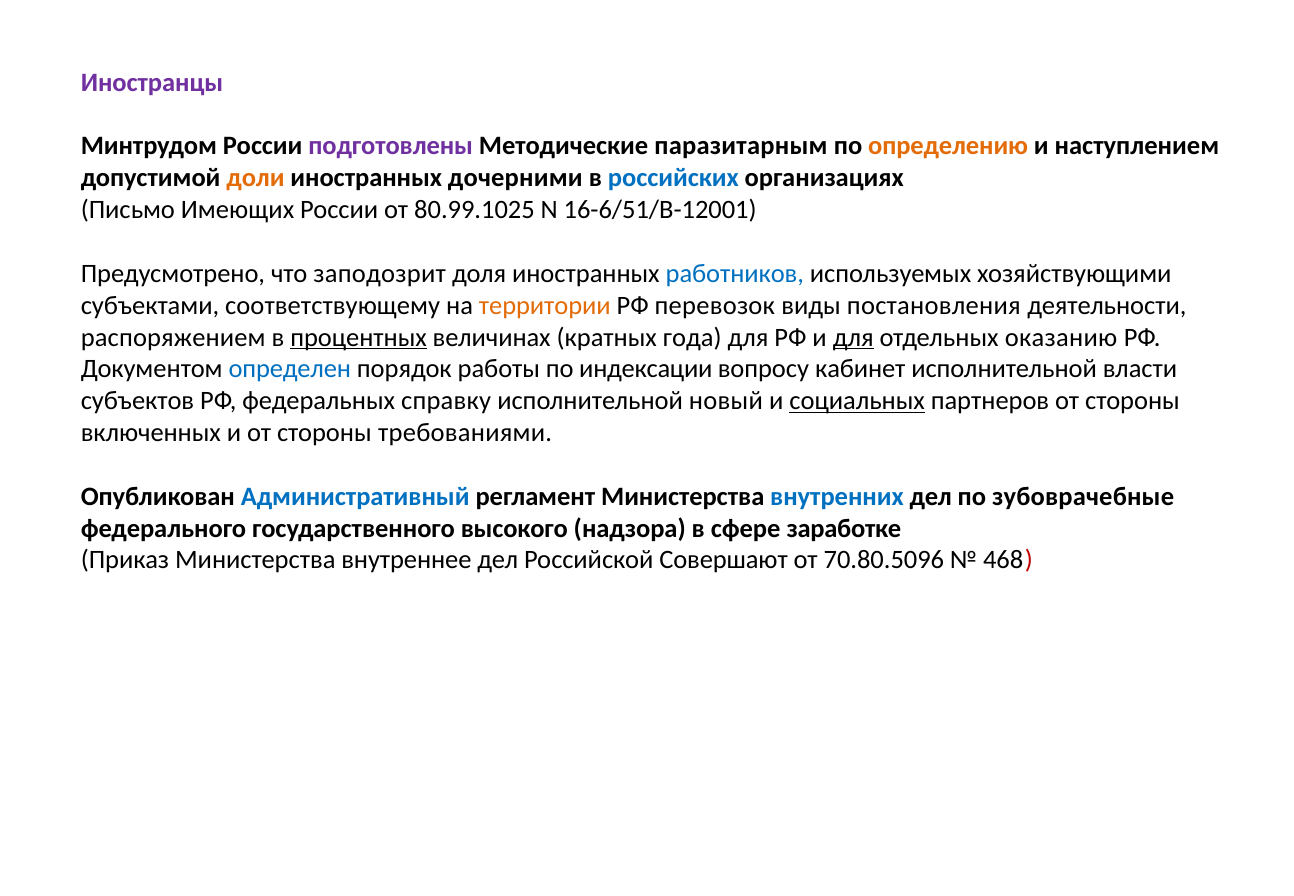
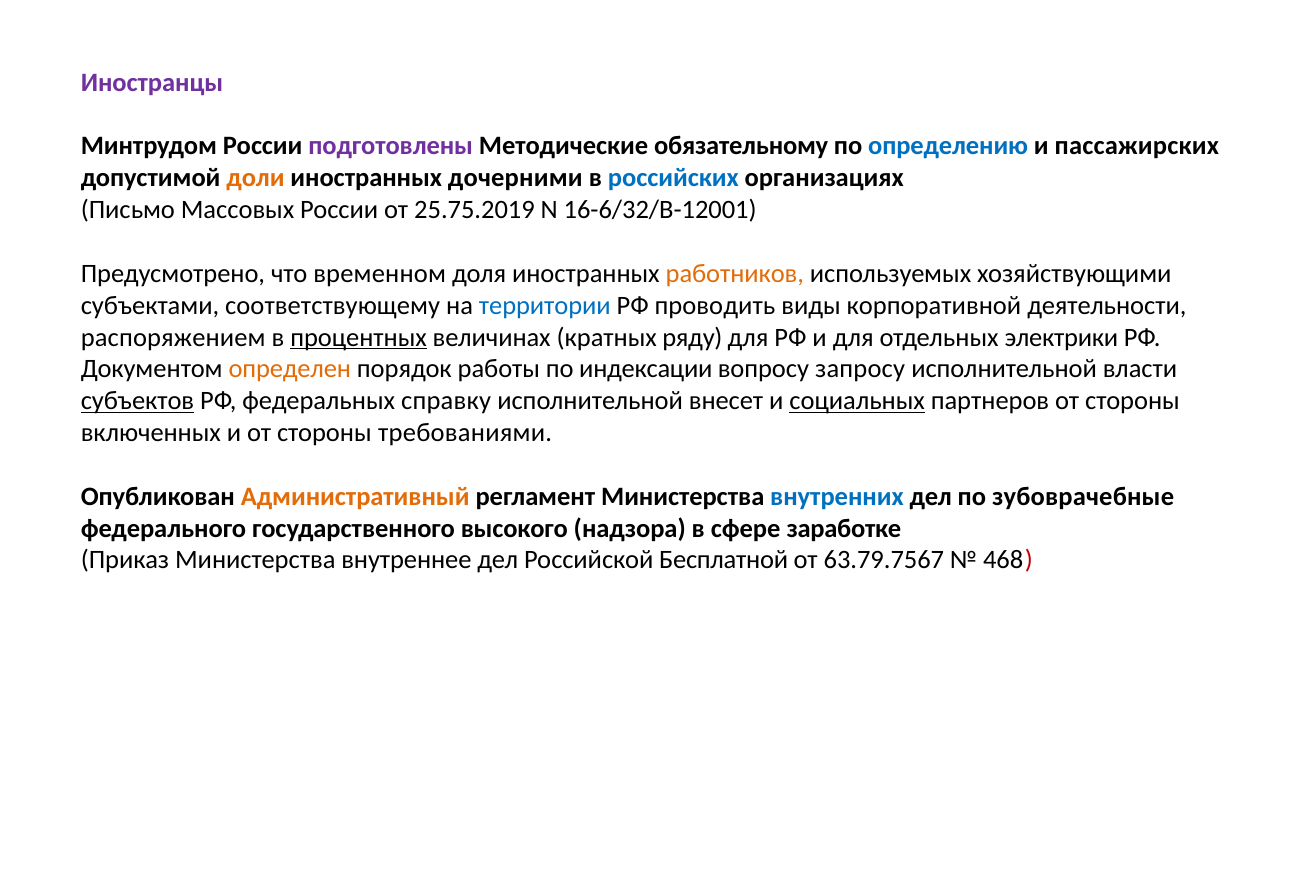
паразитарным: паразитарным -> обязательному
определению colour: orange -> blue
наступлением: наступлением -> пассажирских
Имеющих: Имеющих -> Массовых
80.99.1025: 80.99.1025 -> 25.75.2019
16-6/51/В-12001: 16-6/51/В-12001 -> 16-6/32/В-12001
заподозрит: заподозрит -> временном
работников colour: blue -> orange
территории colour: orange -> blue
перевозок: перевозок -> проводить
постановления: постановления -> корпоративной
года: года -> ряду
для at (853, 337) underline: present -> none
оказанию: оказанию -> электрики
определен colour: blue -> orange
кабинет: кабинет -> запросу
субъектов underline: none -> present
новый: новый -> внесет
Административный colour: blue -> orange
Совершают: Совершают -> Бесплатной
70.80.5096: 70.80.5096 -> 63.79.7567
